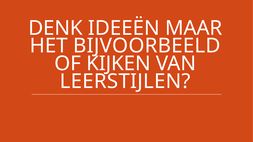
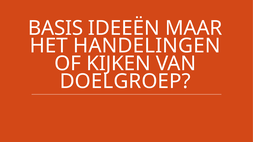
DENK: DENK -> BASIS
BIJVOORBEELD: BIJVOORBEELD -> HANDELINGEN
LEERSTIJLEN: LEERSTIJLEN -> DOELGROEP
